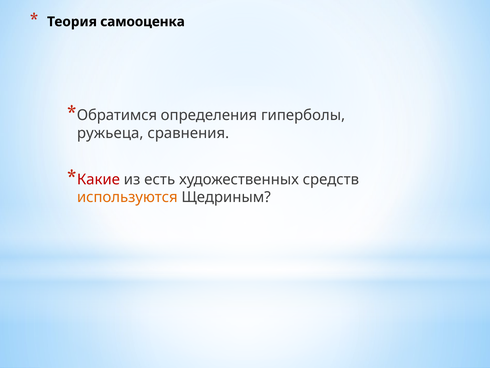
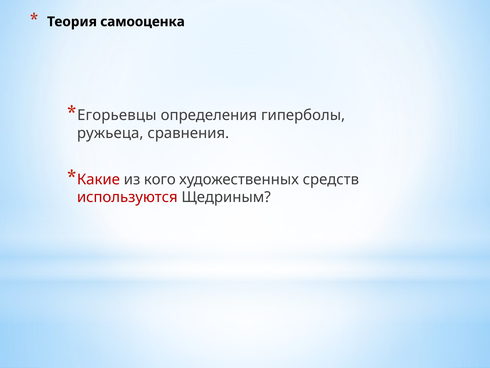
Обратимся: Обратимся -> Егорьевцы
есть: есть -> кого
используются colour: orange -> red
